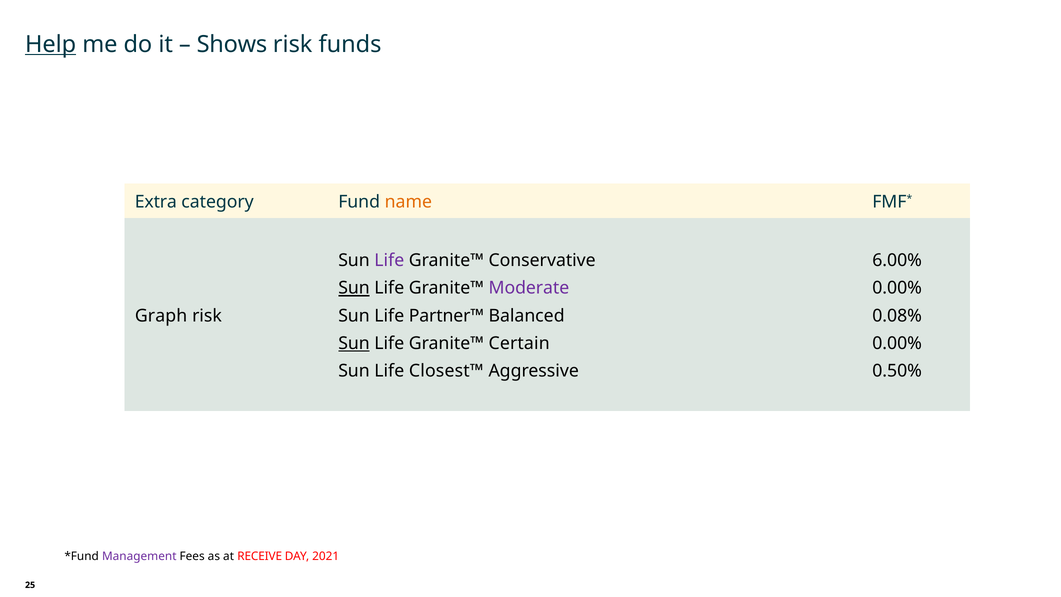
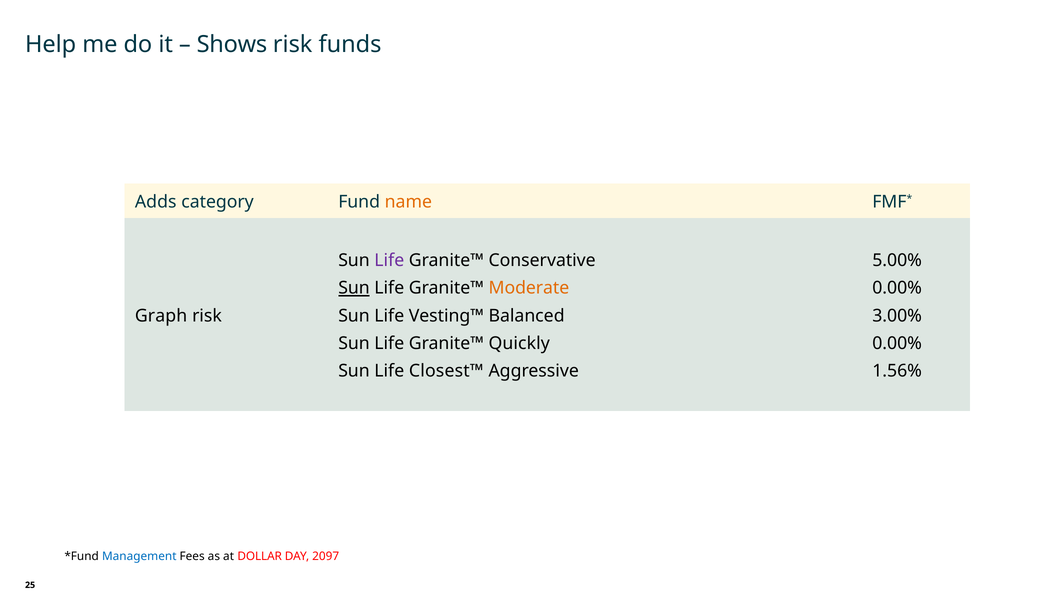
Help underline: present -> none
Extra: Extra -> Adds
6.00%: 6.00% -> 5.00%
Moderate colour: purple -> orange
Partner™: Partner™ -> Vesting™
0.08%: 0.08% -> 3.00%
Sun at (354, 343) underline: present -> none
Certain: Certain -> Quickly
0.50%: 0.50% -> 1.56%
Management colour: purple -> blue
RECEIVE: RECEIVE -> DOLLAR
2021: 2021 -> 2097
